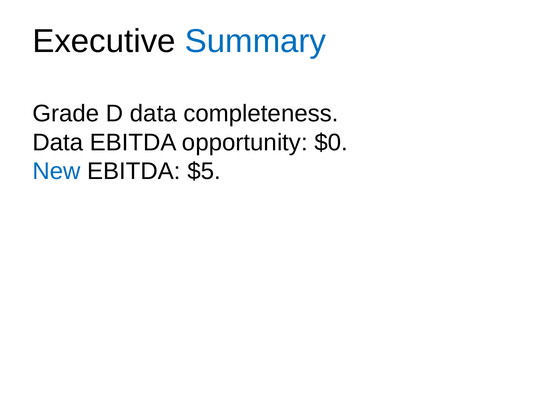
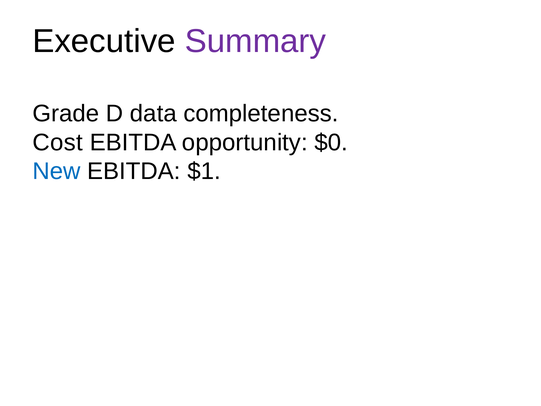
Summary colour: blue -> purple
Data at (58, 142): Data -> Cost
$5: $5 -> $1
